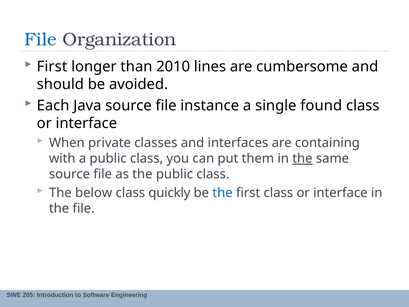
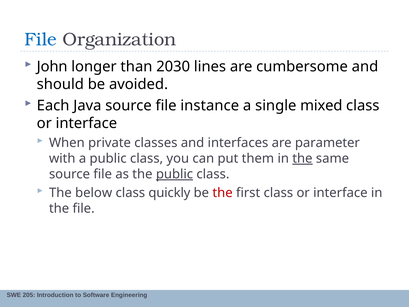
First at (52, 67): First -> John
2010: 2010 -> 2030
found: found -> mixed
containing: containing -> parameter
public at (175, 174) underline: none -> present
the at (223, 193) colour: blue -> red
